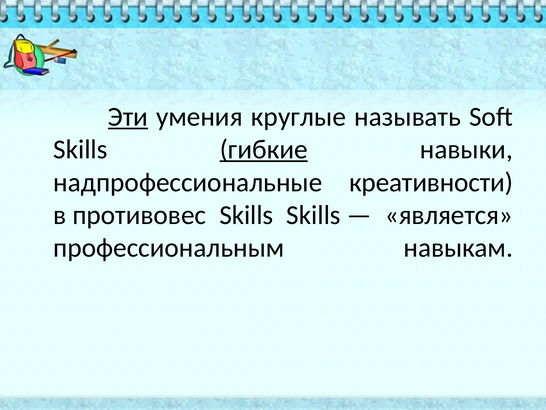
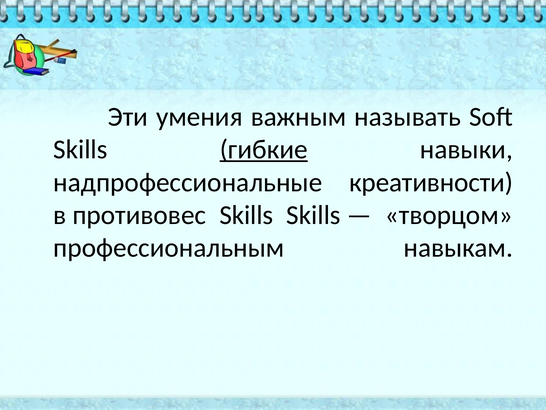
Эти underline: present -> none
круглые: круглые -> важным
является: является -> творцом
